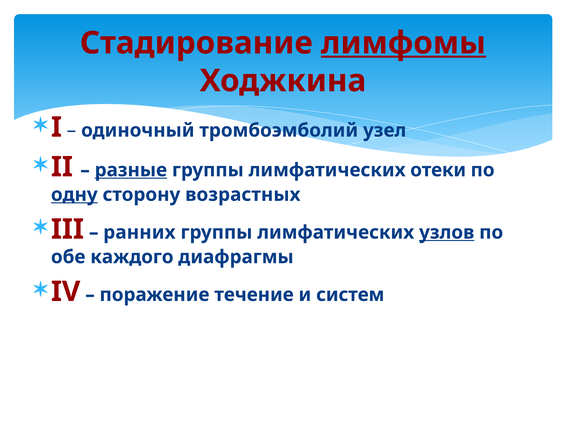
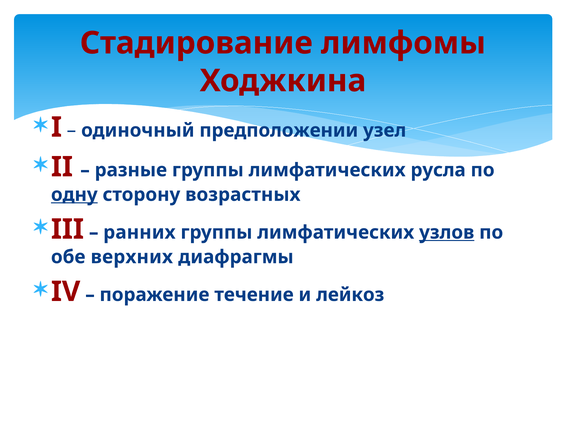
лимфомы underline: present -> none
тромбоэмболий: тромбоэмболий -> предположении
разные underline: present -> none
отеки: отеки -> русла
каждого: каждого -> верхних
систем: систем -> лейкоз
